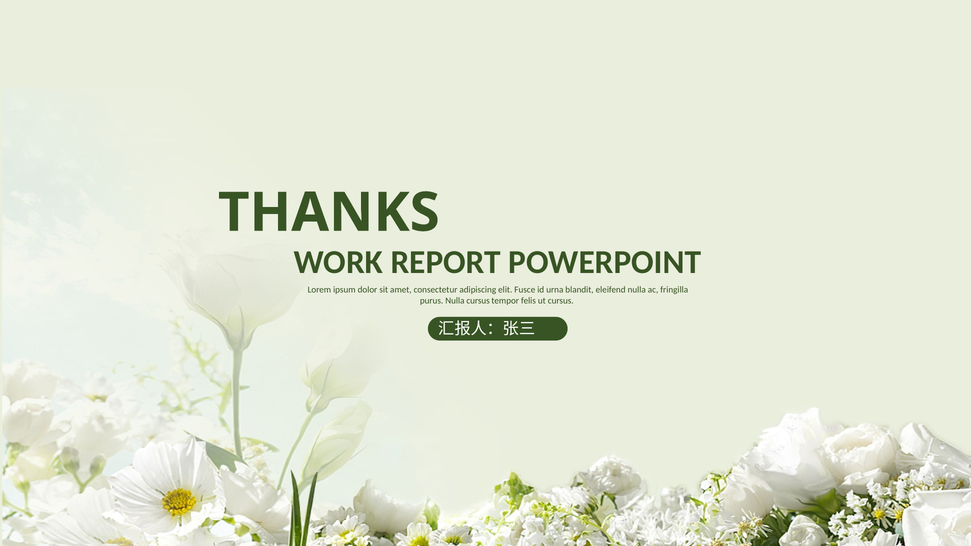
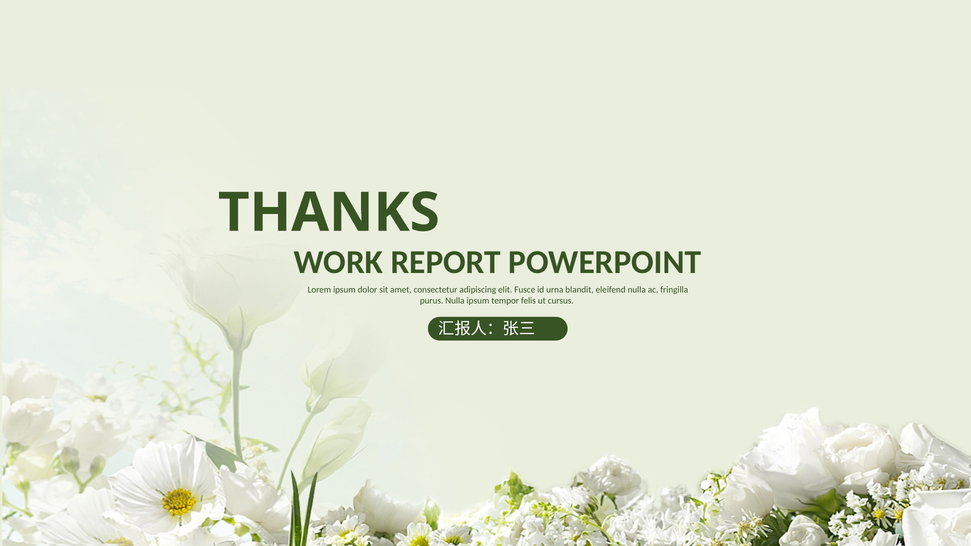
Nulla cursus: cursus -> ipsum
